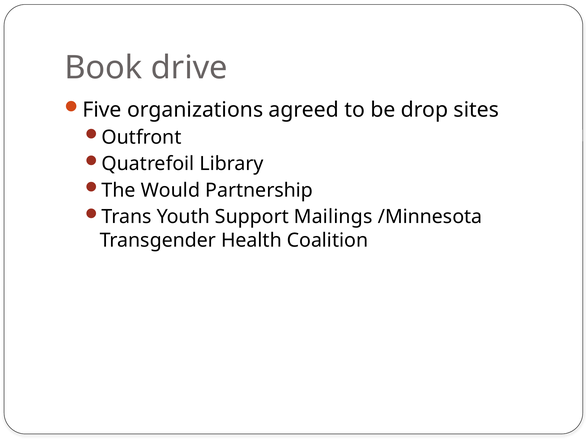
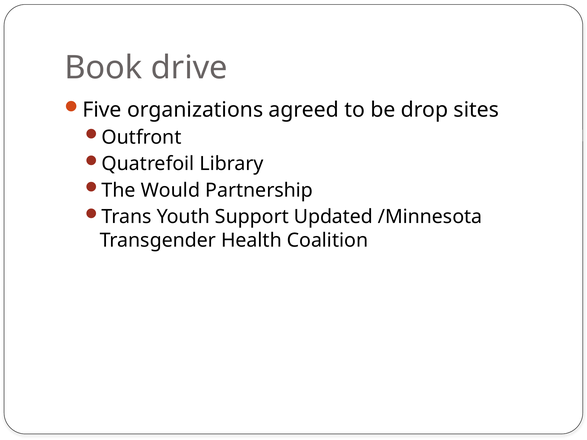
Mailings: Mailings -> Updated
